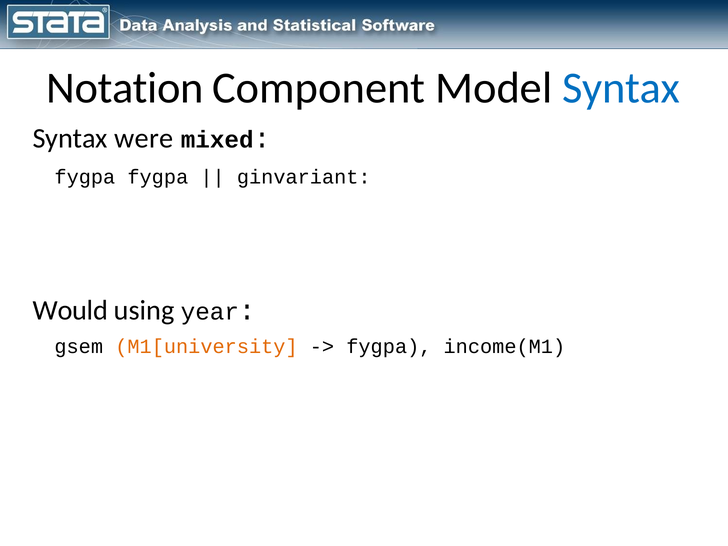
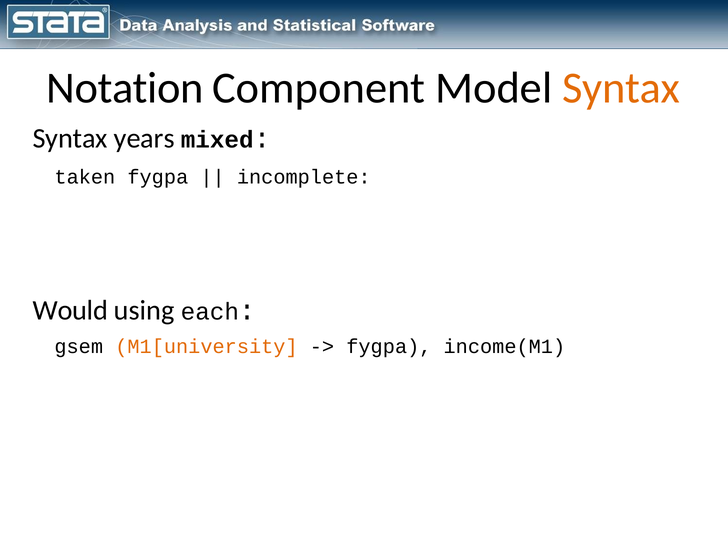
Syntax at (621, 88) colour: blue -> orange
were: were -> years
fygpa at (85, 177): fygpa -> taken
ginvariant: ginvariant -> incomplete
year: year -> each
